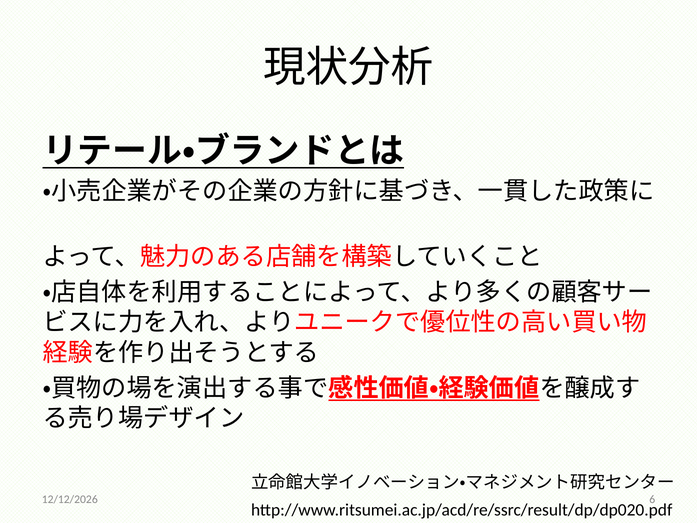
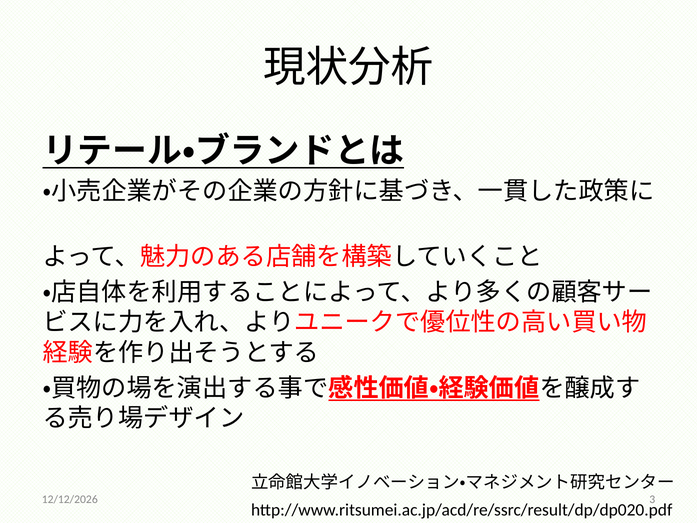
6: 6 -> 3
